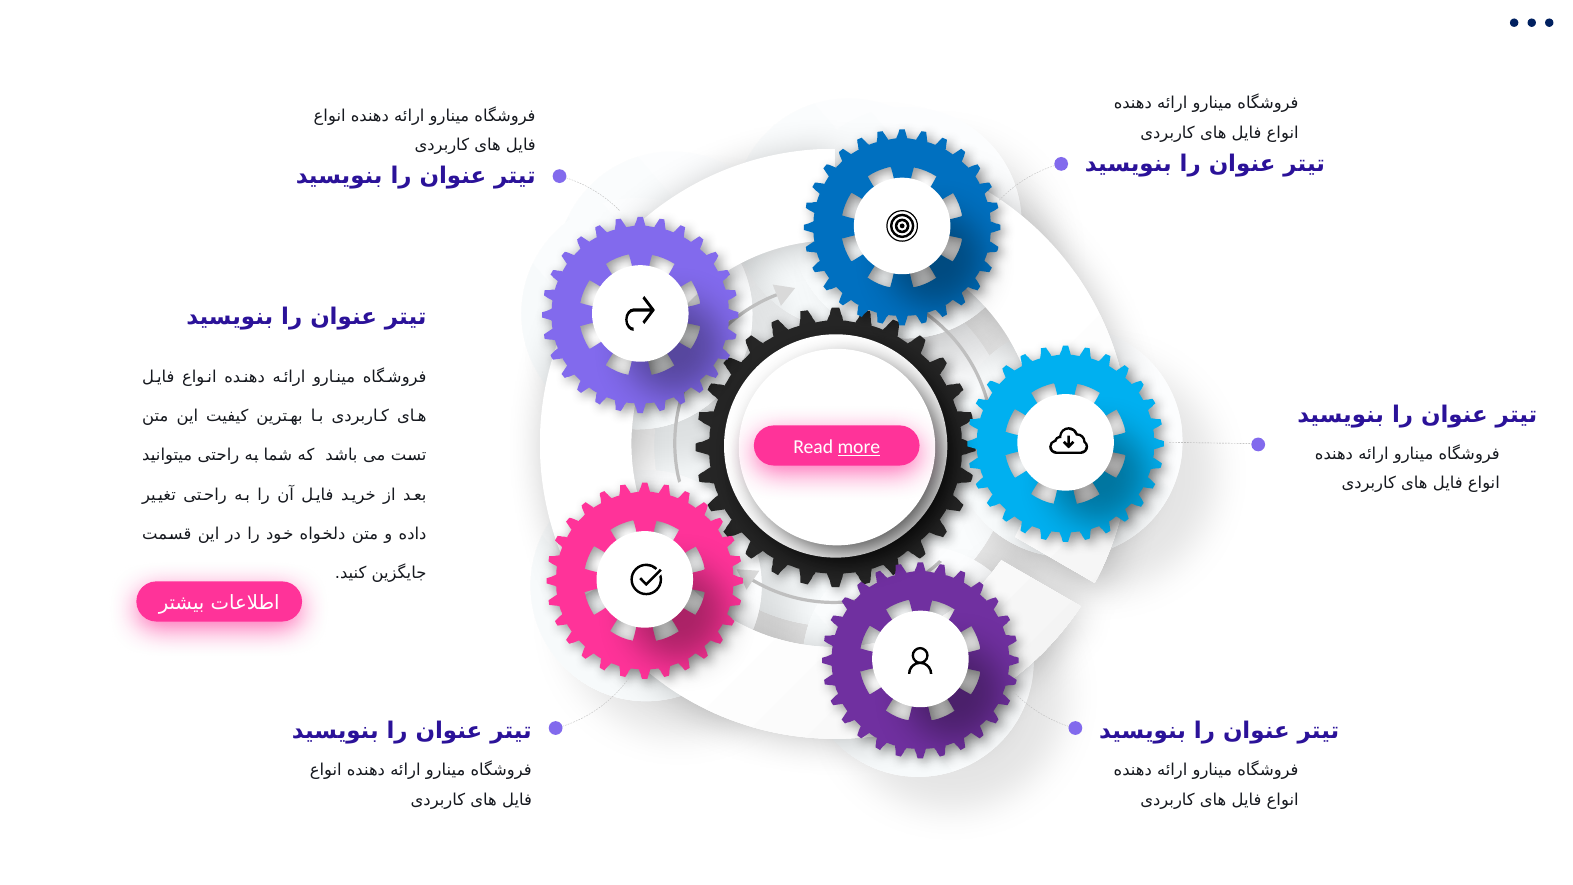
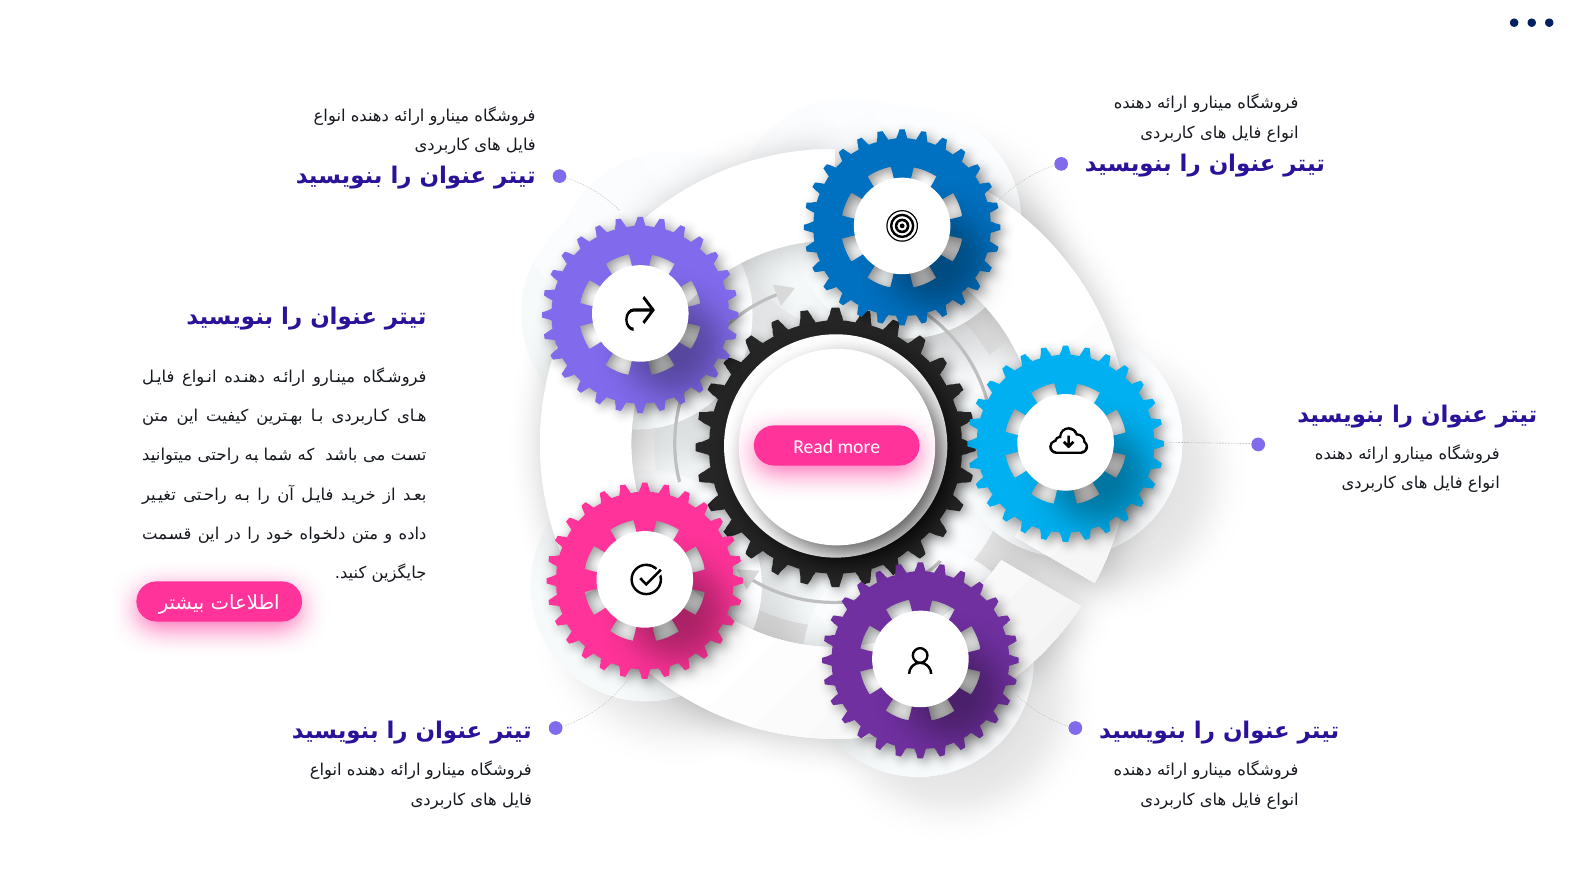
more underline: present -> none
